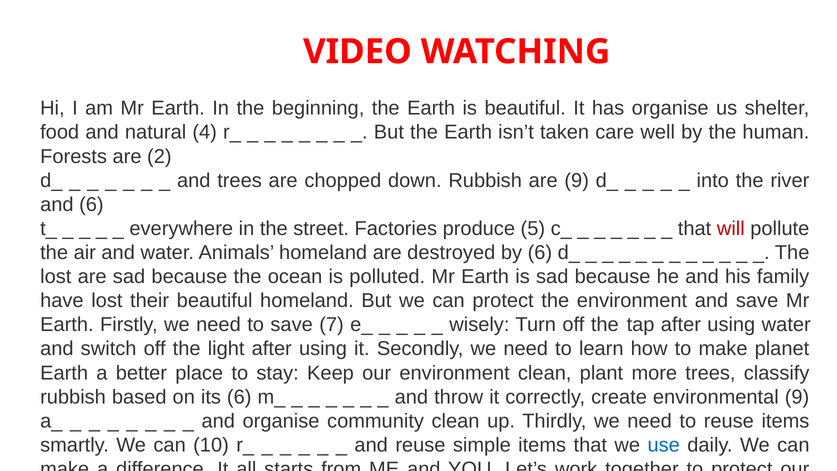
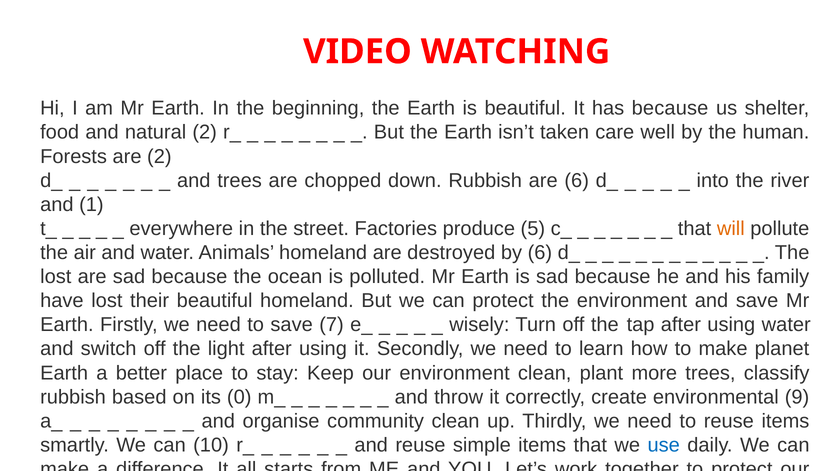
has organise: organise -> because
natural 4: 4 -> 2
are 9: 9 -> 6
and 6: 6 -> 1
will colour: red -> orange
its 6: 6 -> 0
